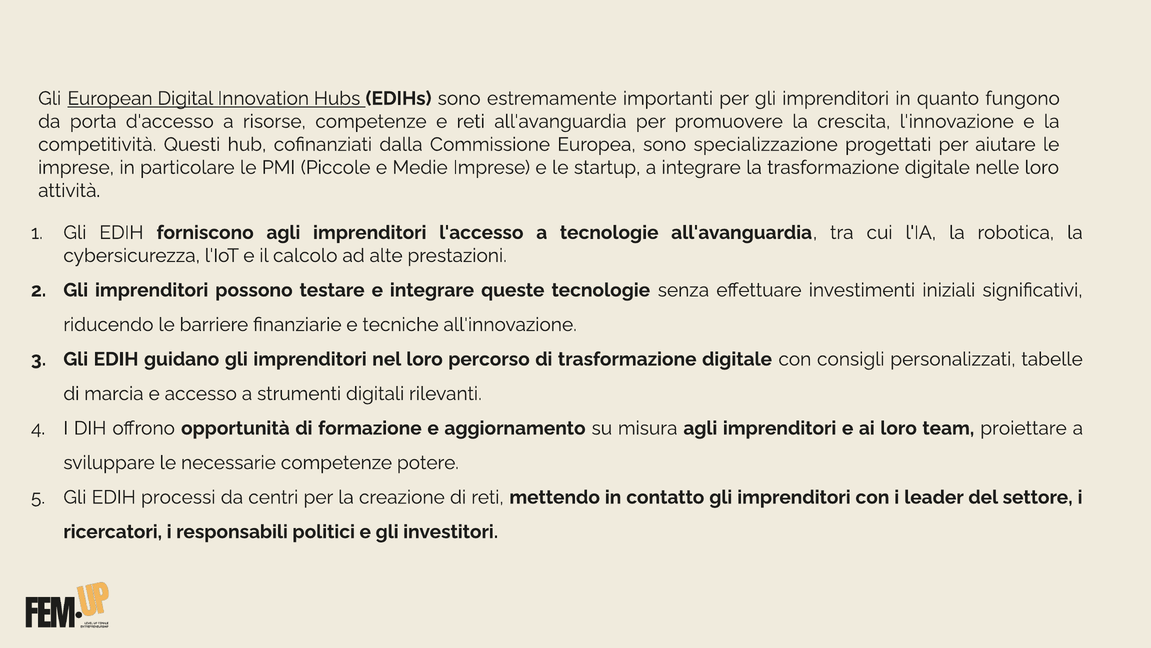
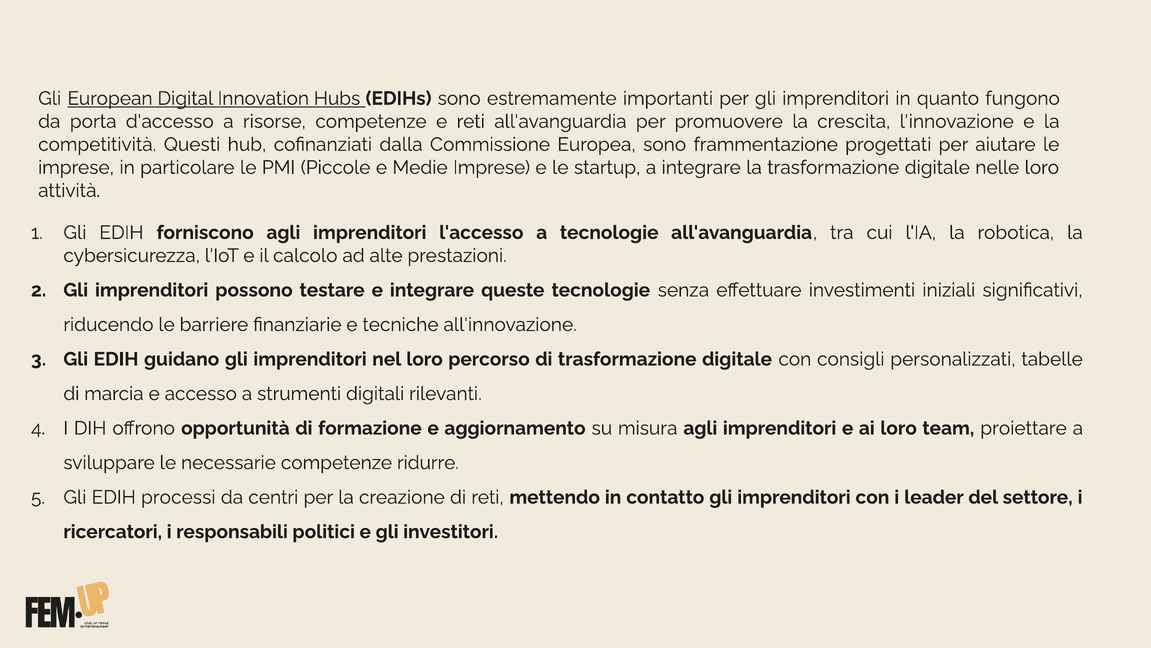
specializzazione: specializzazione -> frammentazione
potere: potere -> ridurre
